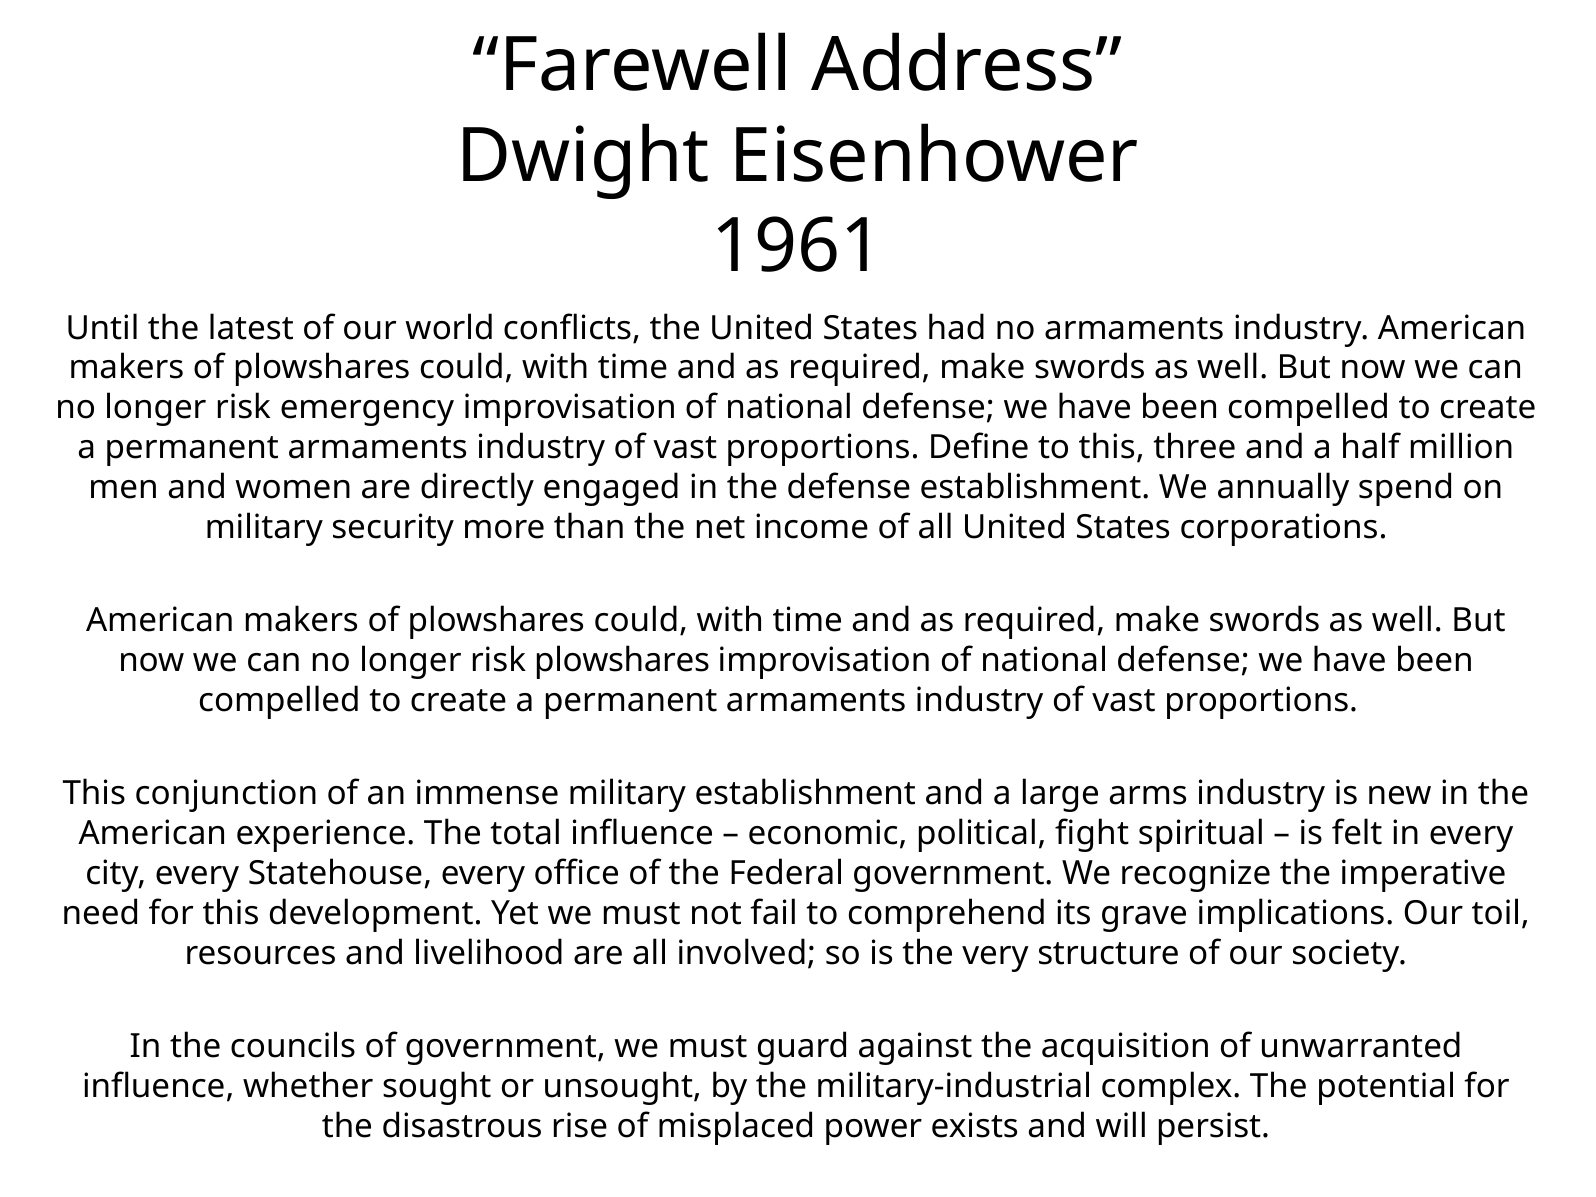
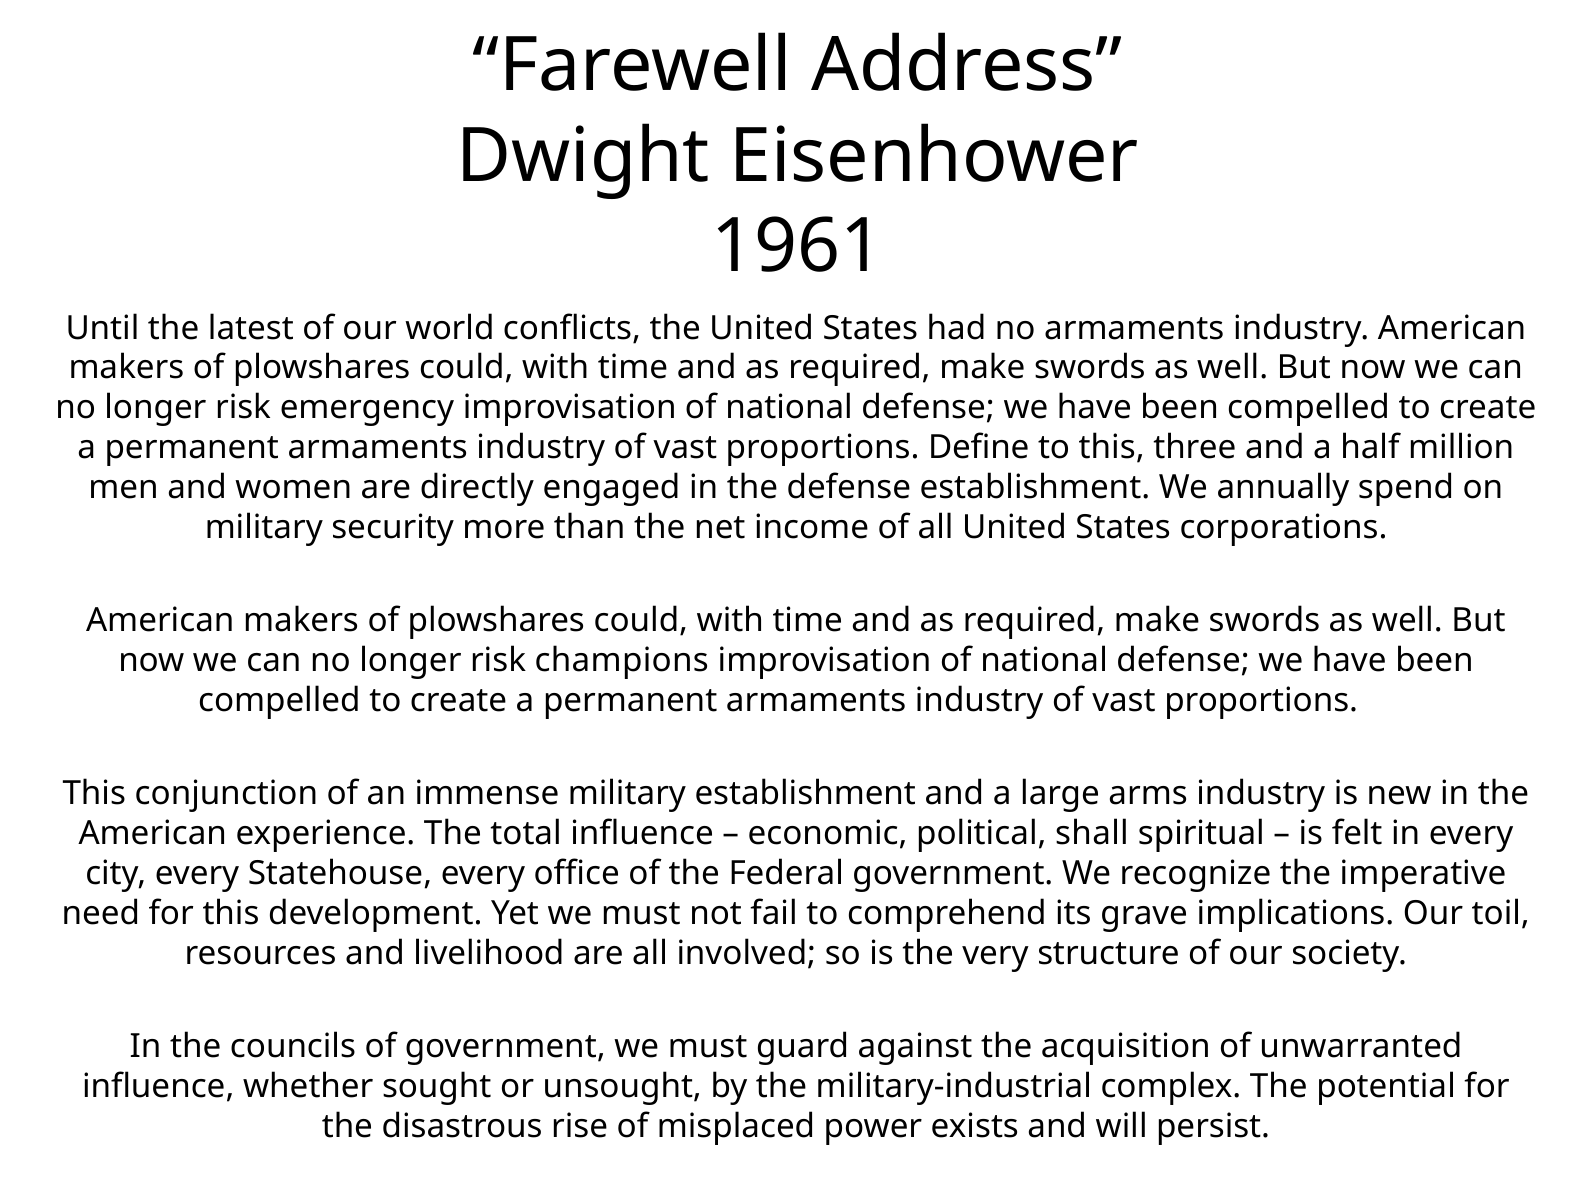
risk plowshares: plowshares -> champions
fight: fight -> shall
